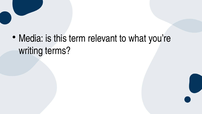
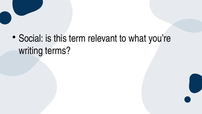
Media: Media -> Social
